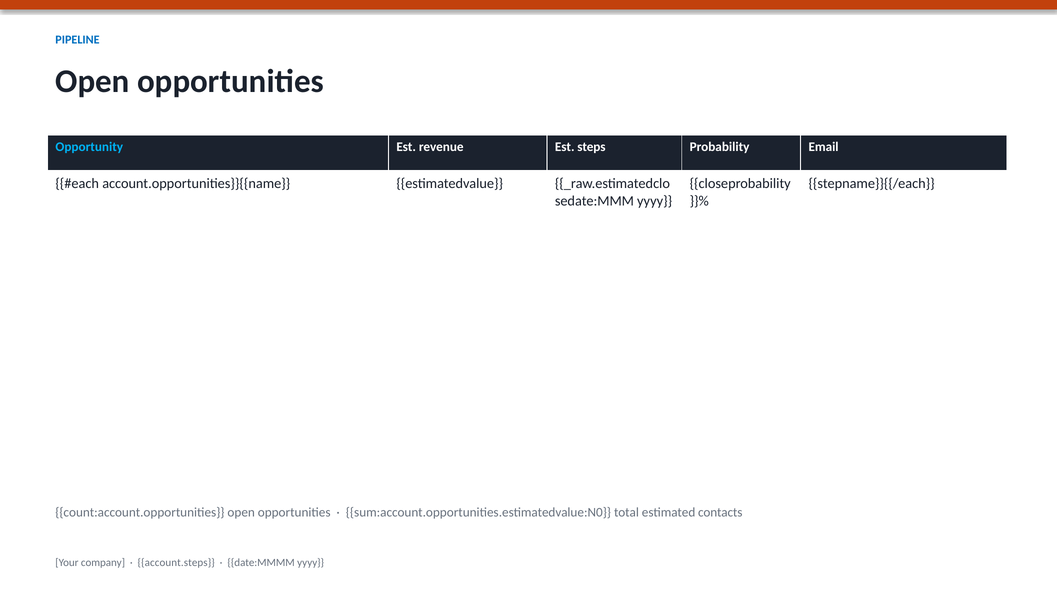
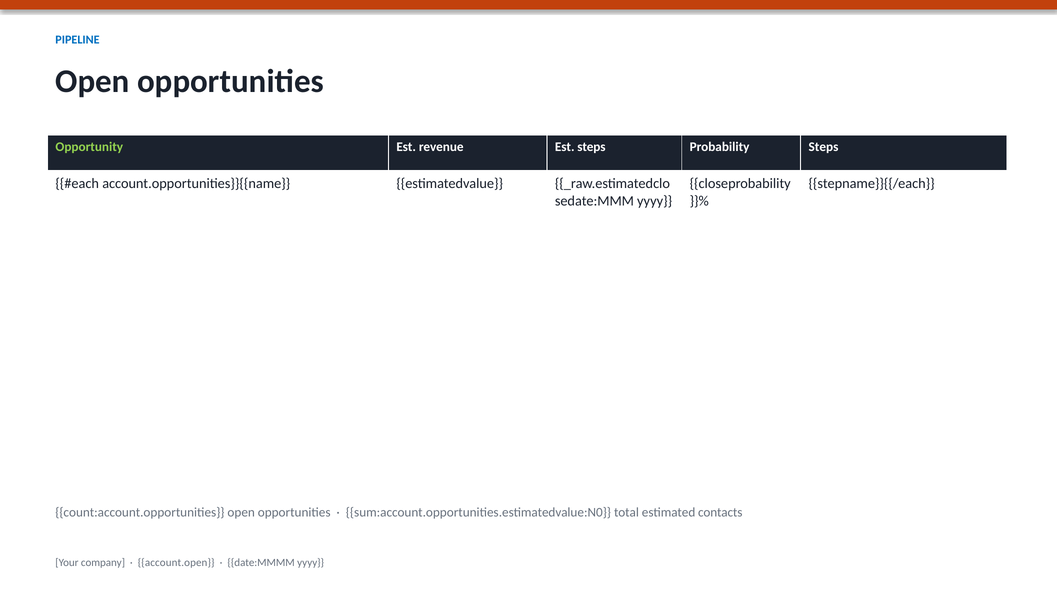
Opportunity colour: light blue -> light green
Probability Email: Email -> Steps
account.steps: account.steps -> account.open
